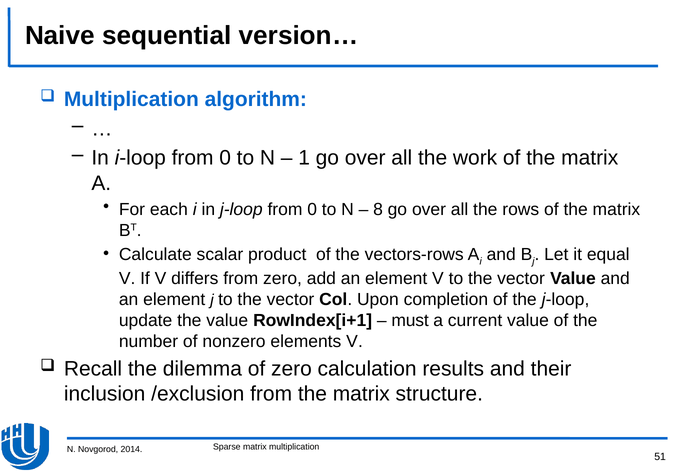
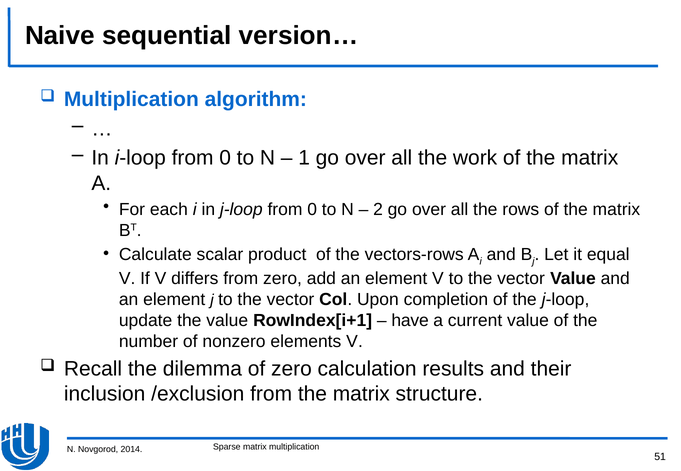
8: 8 -> 2
must: must -> have
